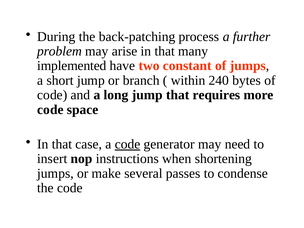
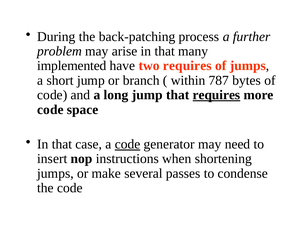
two constant: constant -> requires
240: 240 -> 787
requires at (216, 95) underline: none -> present
